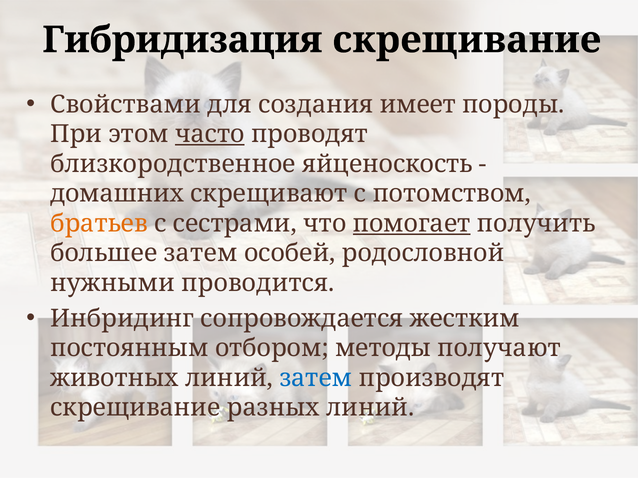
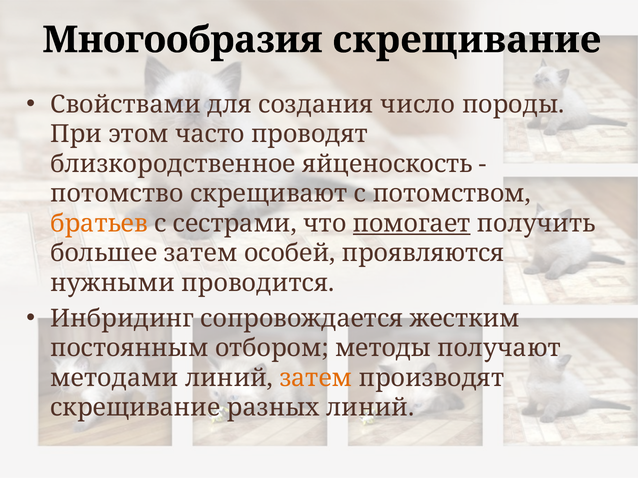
Гибридизация: Гибридизация -> Многообразия
имеет: имеет -> число
часто underline: present -> none
домашних: домашних -> потомство
родословной: родословной -> проявляются
животных: животных -> методами
затем at (316, 378) colour: blue -> orange
